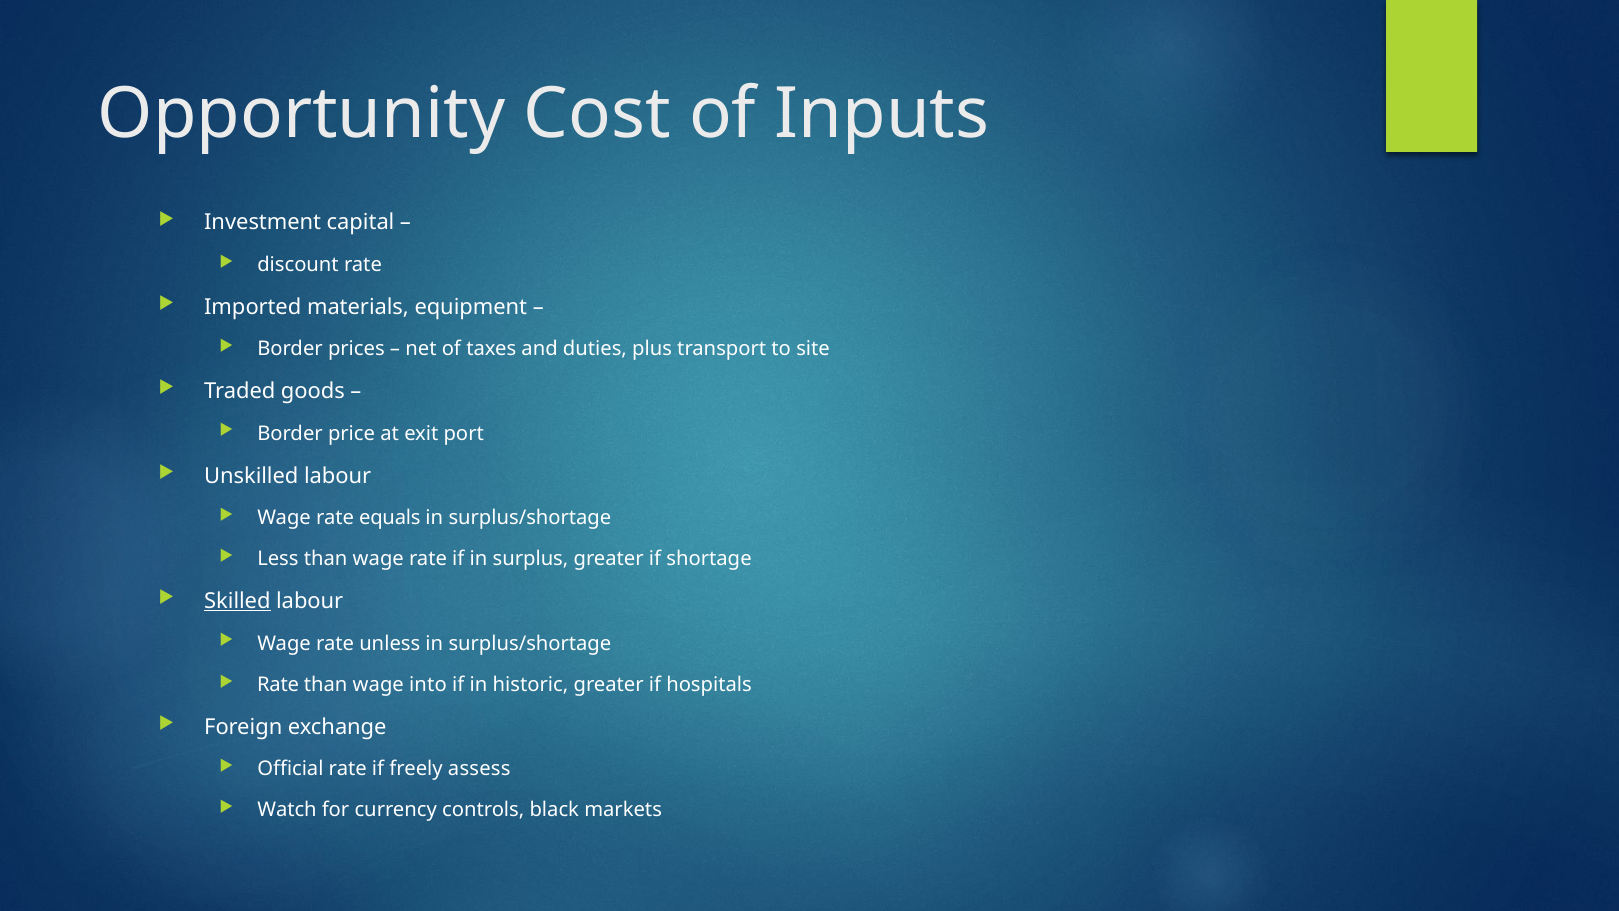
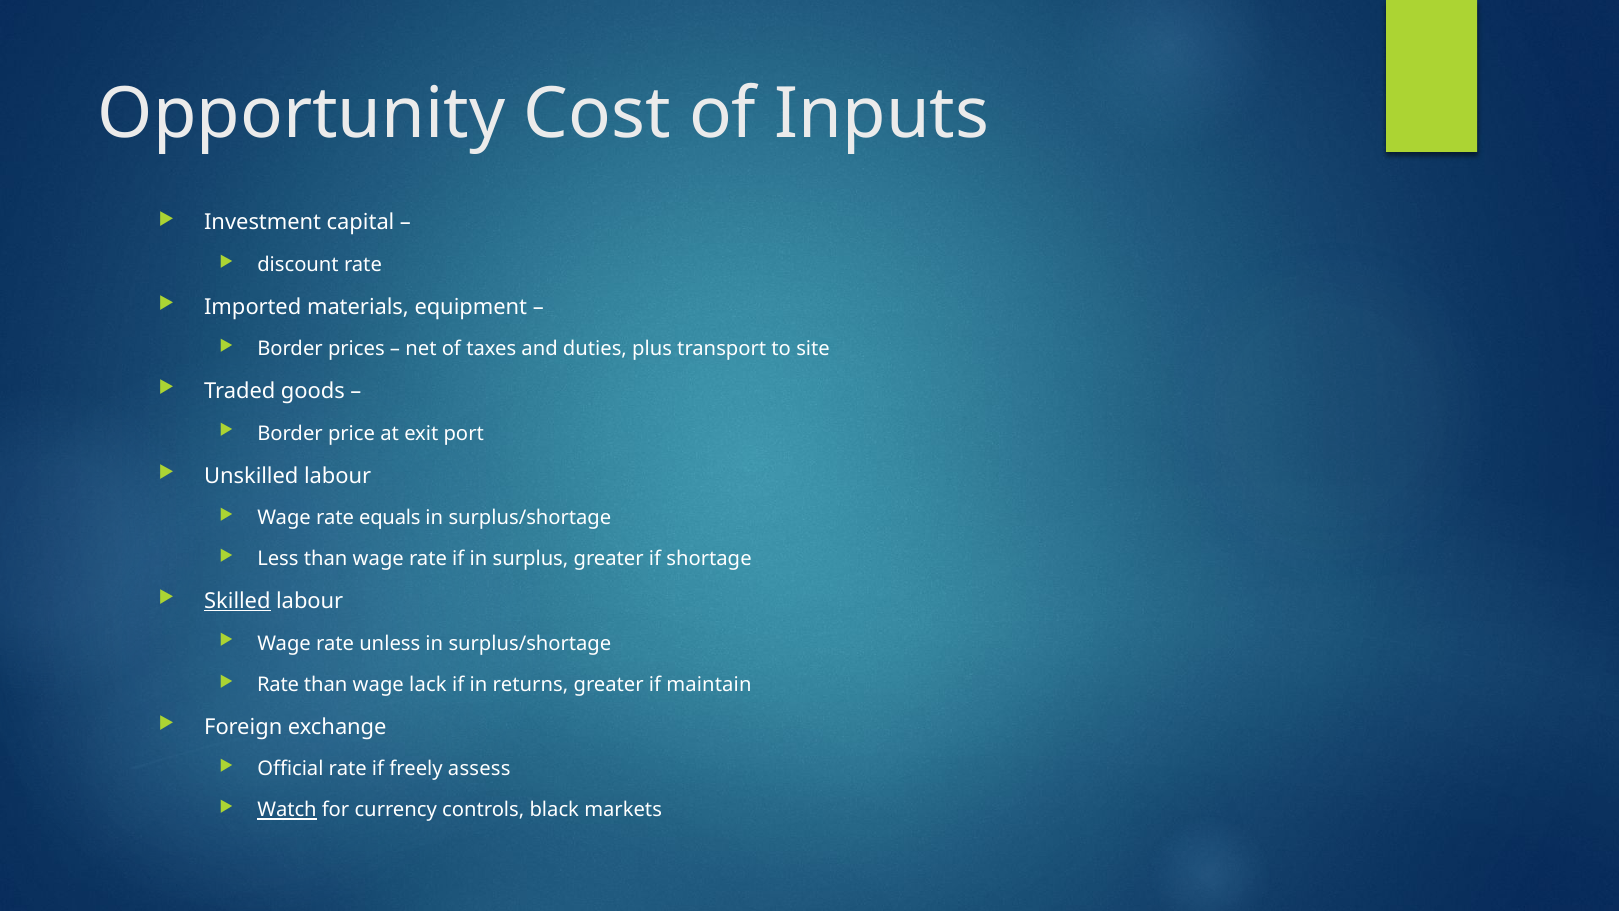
into: into -> lack
historic: historic -> returns
hospitals: hospitals -> maintain
Watch underline: none -> present
